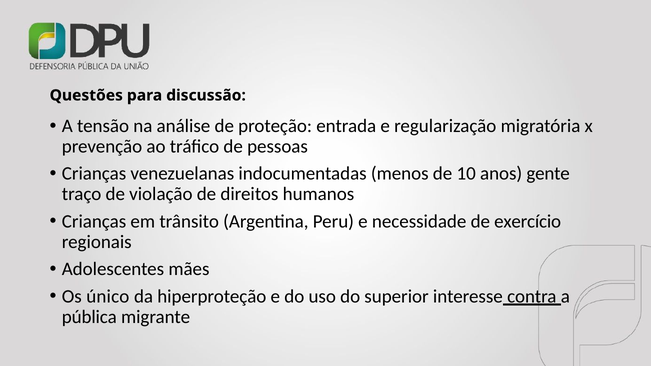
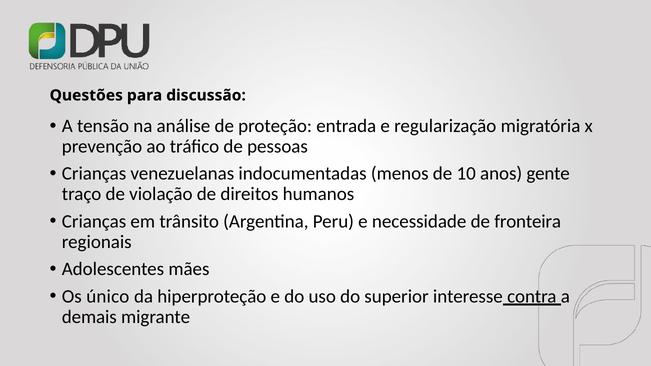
exercício: exercício -> fronteira
pública: pública -> demais
